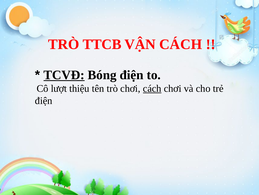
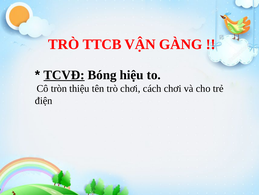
VẬN CÁCH: CÁCH -> GÀNG
Bóng điện: điện -> hiệu
lượt: lượt -> tròn
cách at (152, 88) underline: present -> none
